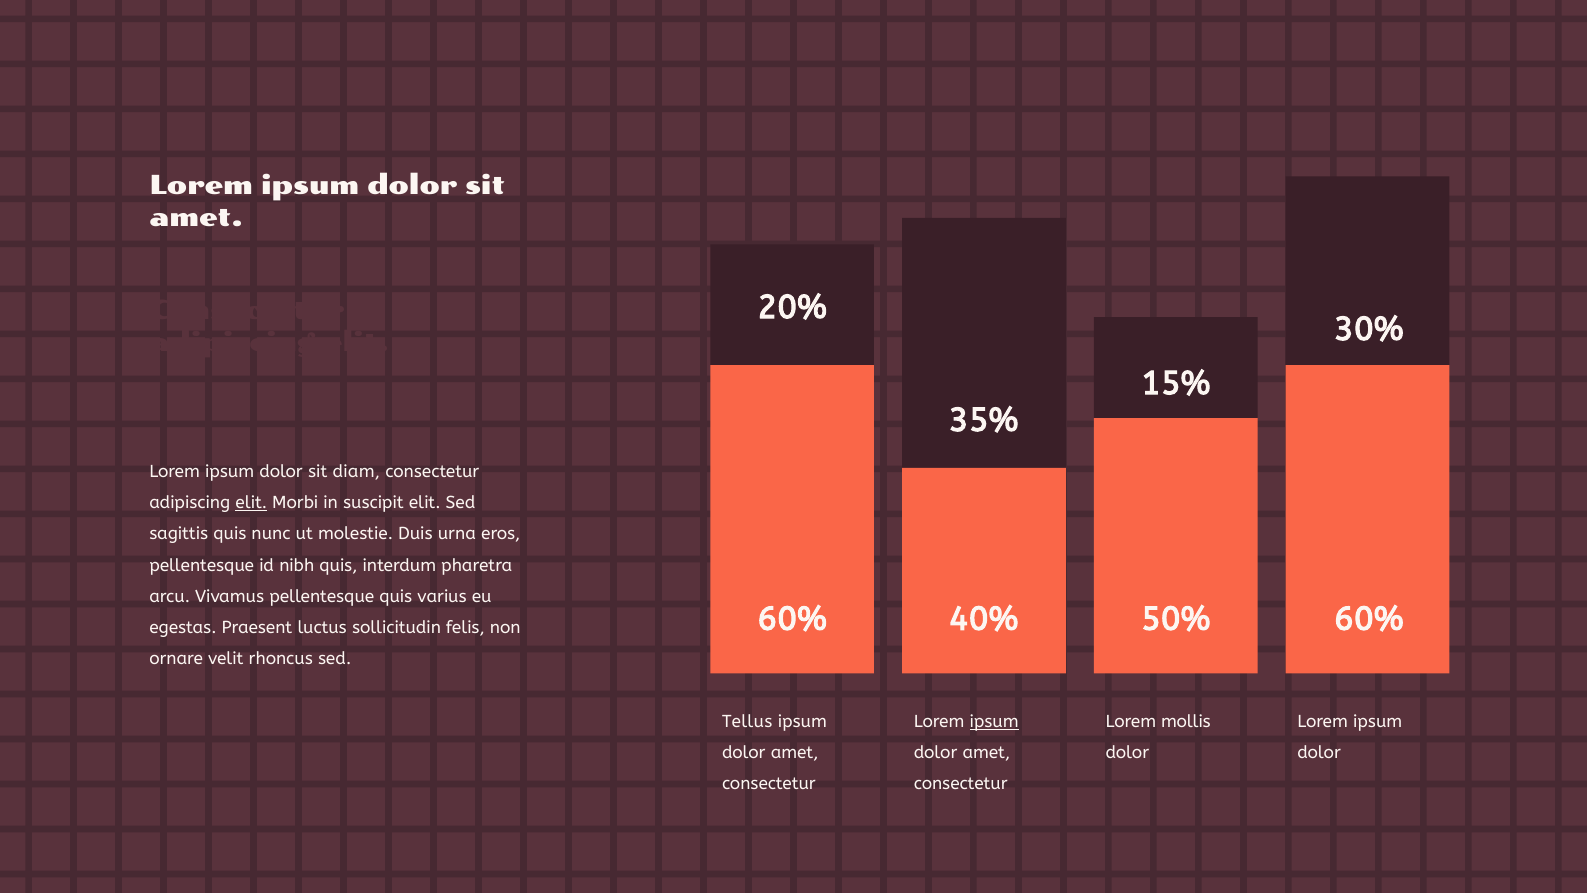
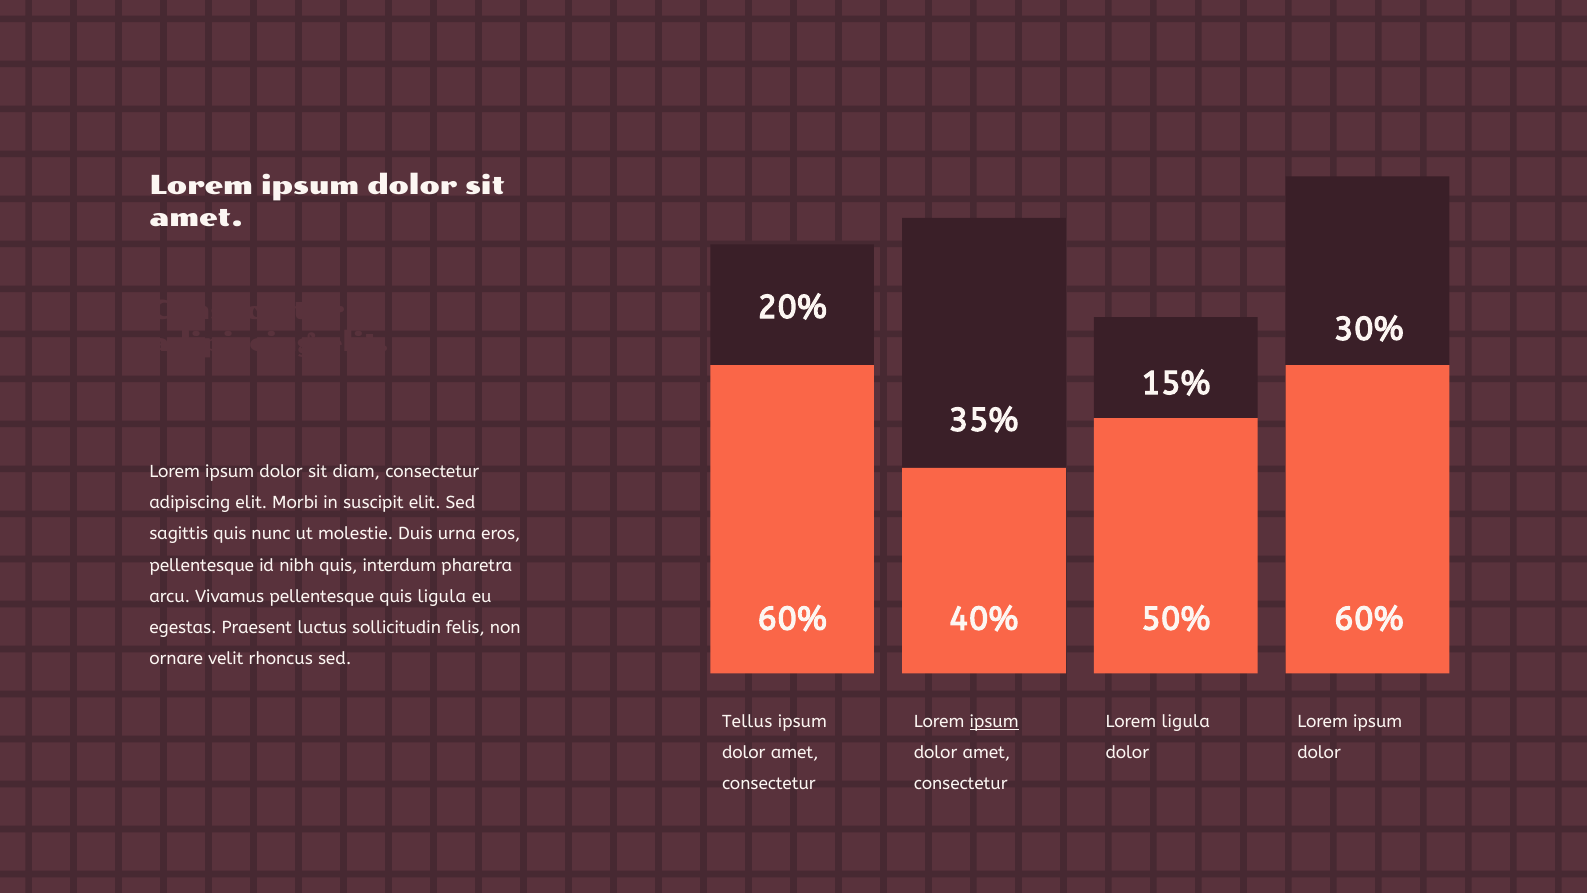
elit at (251, 503) underline: present -> none
quis varius: varius -> ligula
Lorem mollis: mollis -> ligula
